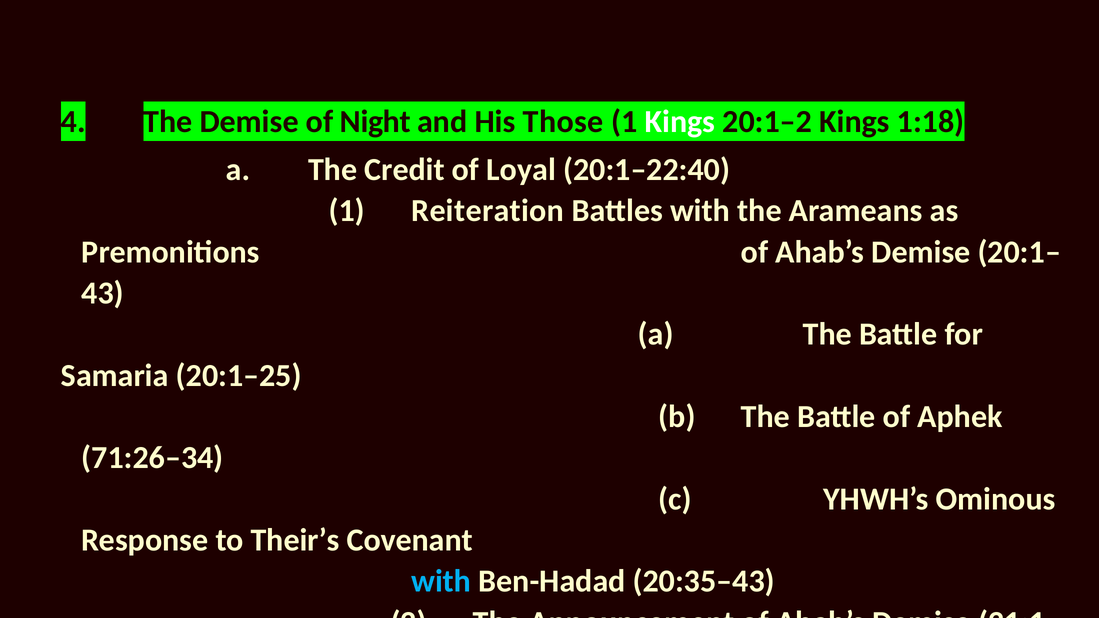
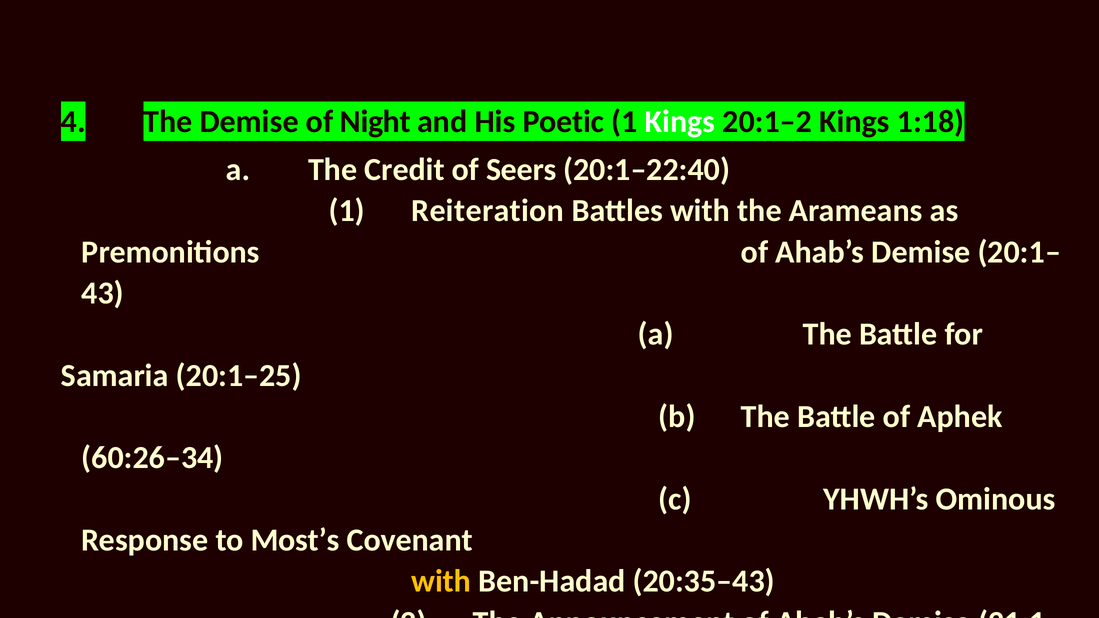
Those: Those -> Poetic
Loyal: Loyal -> Seers
71:26–34: 71:26–34 -> 60:26–34
Their’s: Their’s -> Most’s
with at (441, 582) colour: light blue -> yellow
